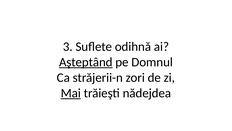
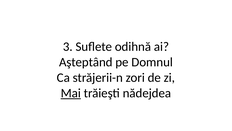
Aşteptând underline: present -> none
